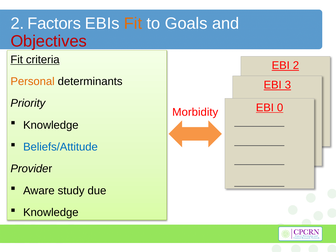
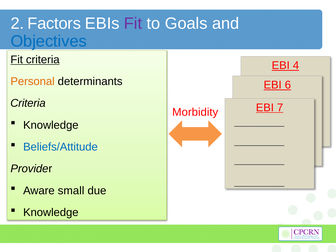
Fit at (133, 24) colour: orange -> purple
Objectives colour: red -> blue
EBI 2: 2 -> 4
3: 3 -> 6
Priority at (28, 103): Priority -> Criteria
0: 0 -> 7
study: study -> small
